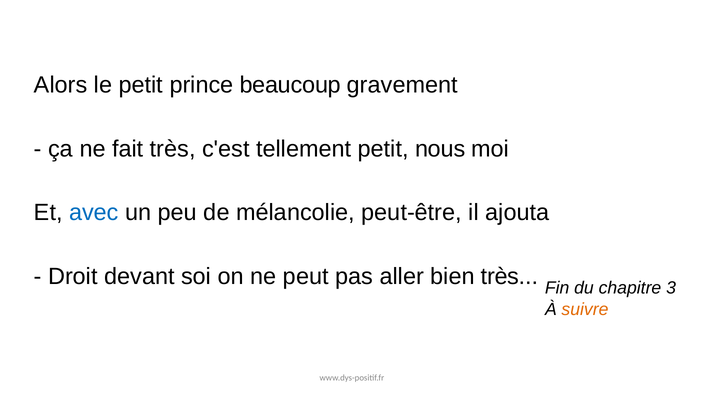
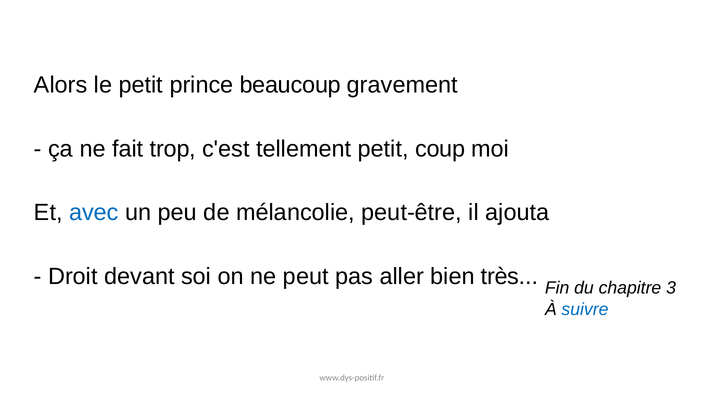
fait très: très -> trop
nous: nous -> coup
suivre colour: orange -> blue
